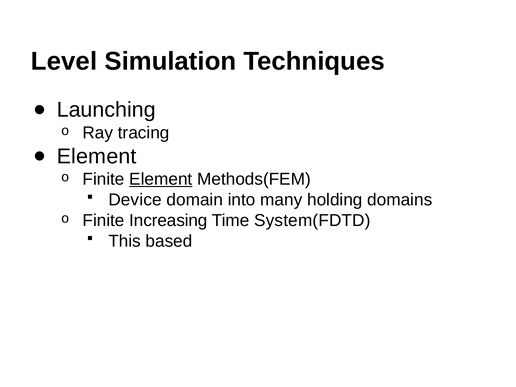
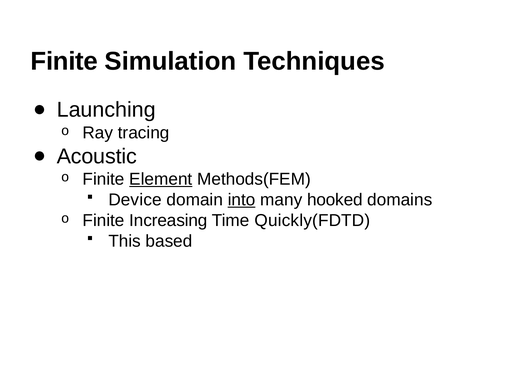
Level at (64, 61): Level -> Finite
Element at (97, 156): Element -> Acoustic
into underline: none -> present
holding: holding -> hooked
System(FDTD: System(FDTD -> Quickly(FDTD
